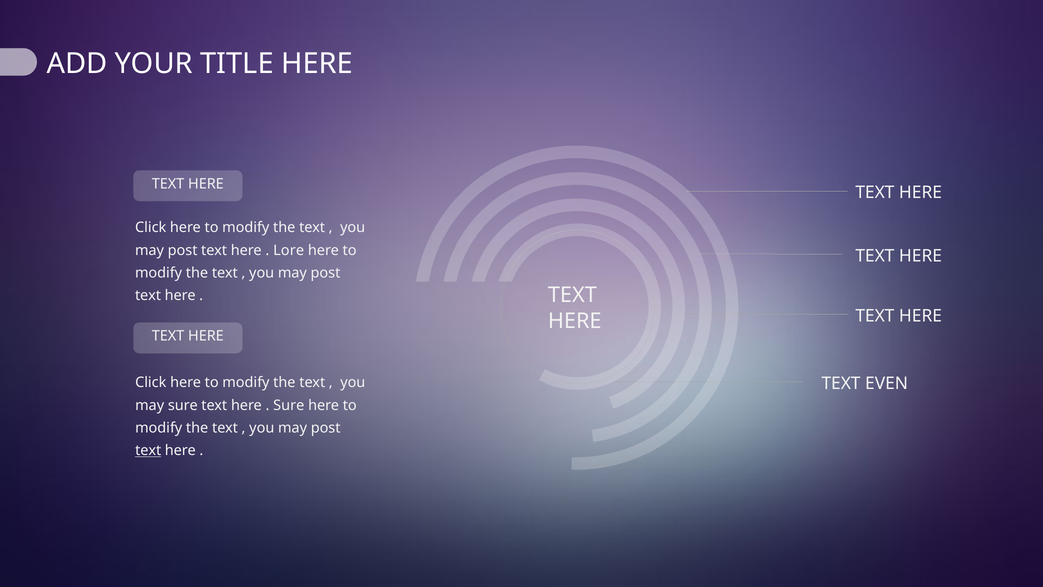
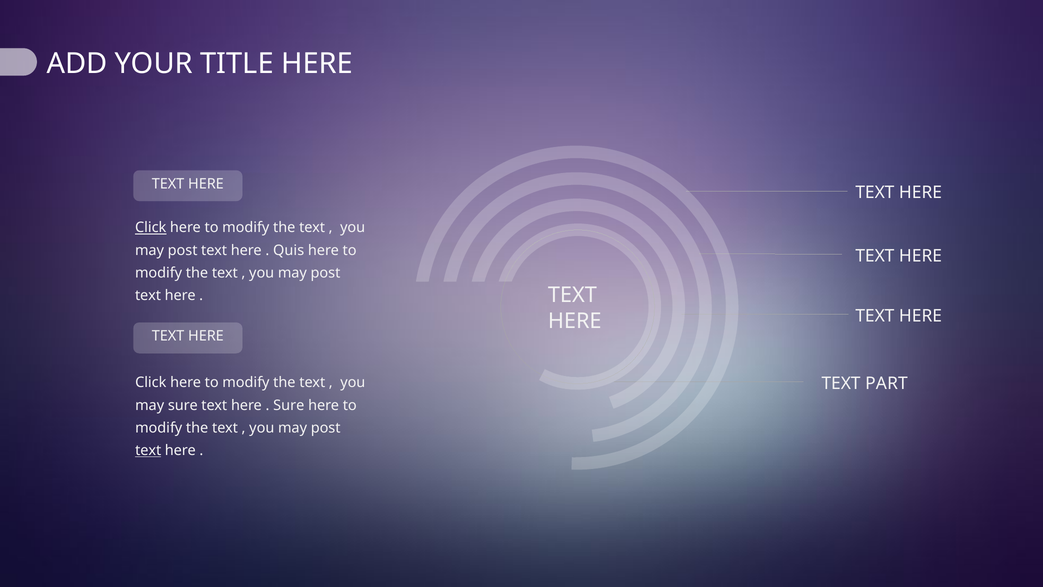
Click at (151, 228) underline: none -> present
Lore: Lore -> Quis
EVEN: EVEN -> PART
